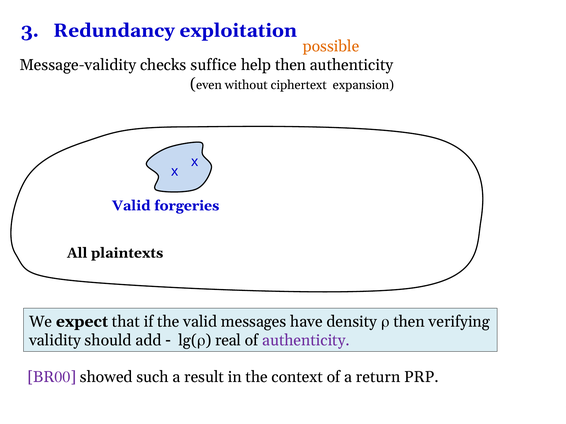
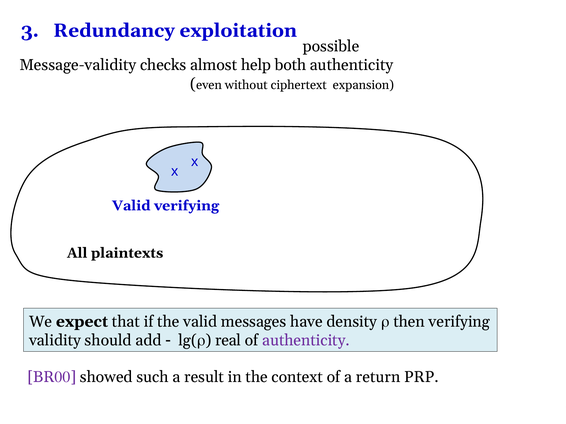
possible colour: orange -> black
suffice: suffice -> almost
help then: then -> both
Valid forgeries: forgeries -> verifying
